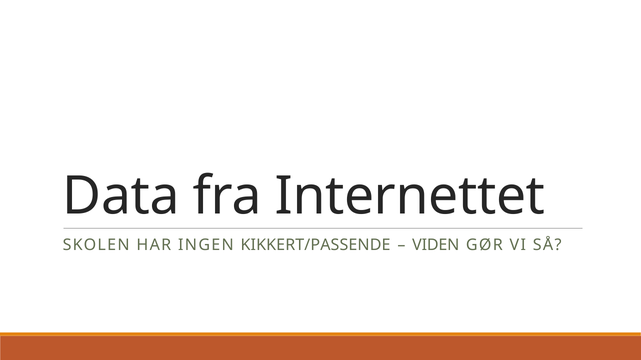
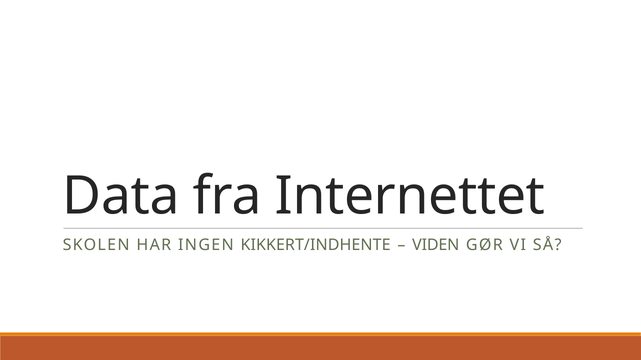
KIKKERT/PASSENDE: KIKKERT/PASSENDE -> KIKKERT/INDHENTE
